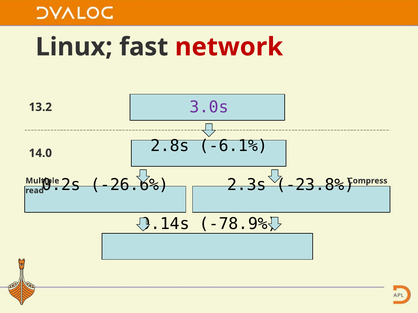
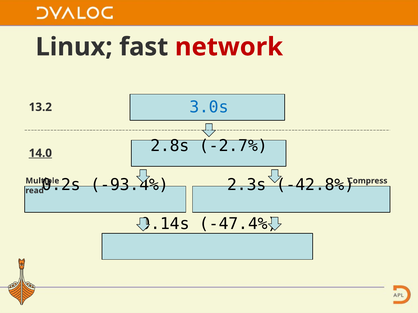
3.0s colour: purple -> blue
-6.1%: -6.1% -> -2.7%
14.0 underline: none -> present
-26.6%: -26.6% -> -93.4%
-23.8%: -23.8% -> -42.8%
-78.9%: -78.9% -> -47.4%
